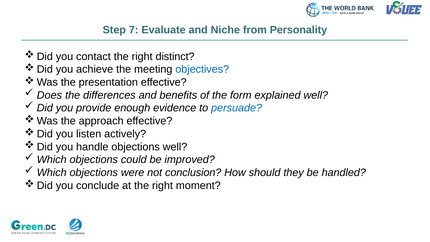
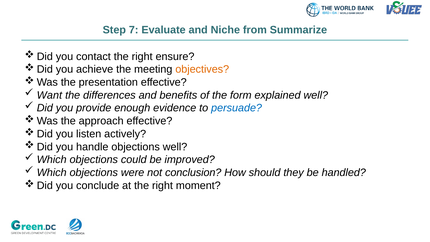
Personality: Personality -> Summarize
distinct: distinct -> ensure
objectives colour: blue -> orange
Does: Does -> Want
